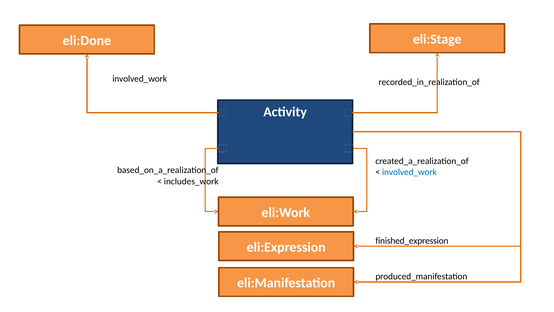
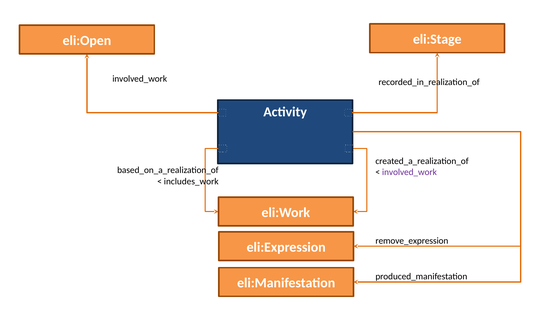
eli:Done: eli:Done -> eli:Open
involved_work at (409, 172) colour: blue -> purple
finished_expression: finished_expression -> remove_expression
